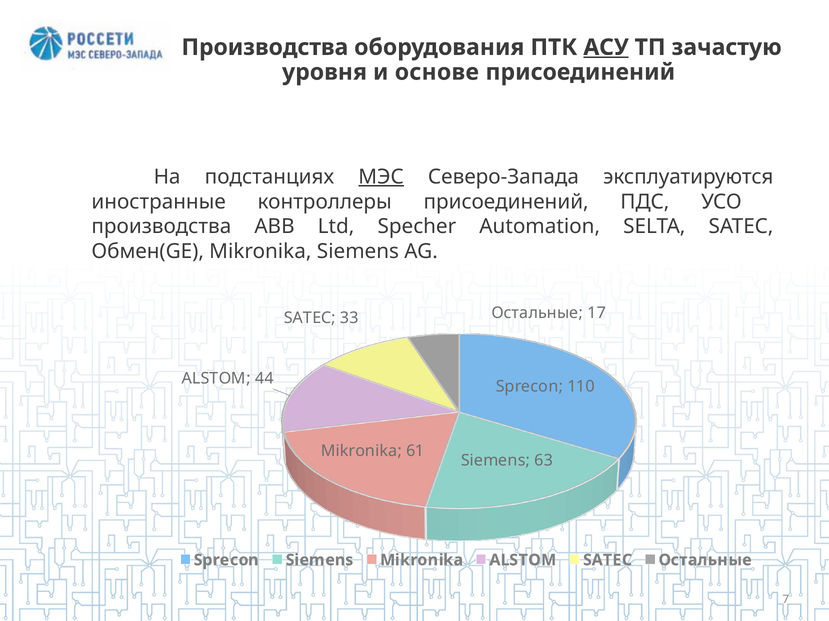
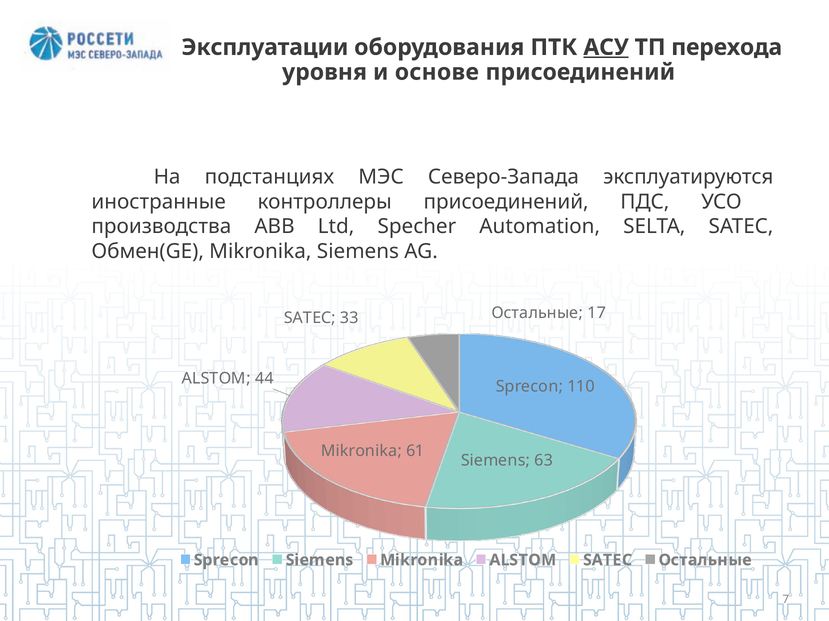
Производства at (265, 47): Производства -> Эксплуатации
зачастую: зачастую -> перехода
МЭС underline: present -> none
